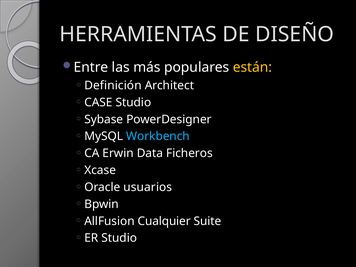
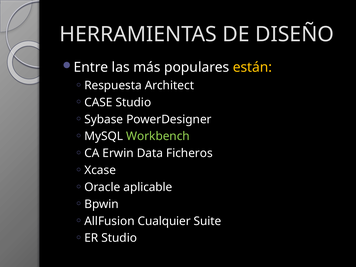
Definición: Definición -> Respuesta
Workbench colour: light blue -> light green
usuarios: usuarios -> aplicable
